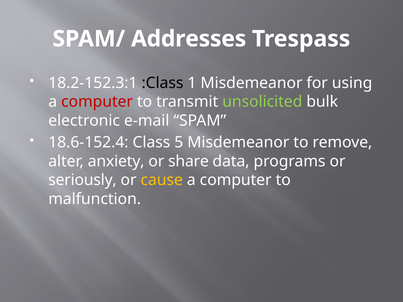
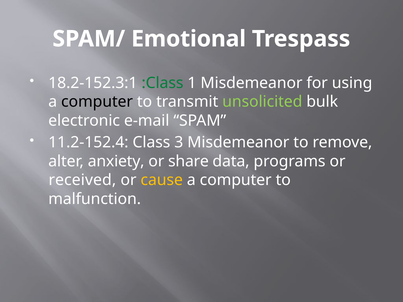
Addresses: Addresses -> Emotional
:Class colour: black -> green
computer at (97, 102) colour: red -> black
18.6-152.4: 18.6-152.4 -> 11.2-152.4
5: 5 -> 3
seriously: seriously -> received
